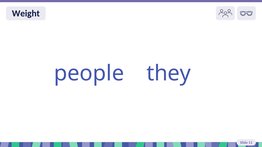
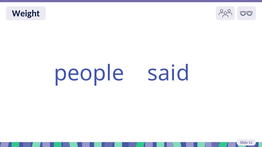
they: they -> said
